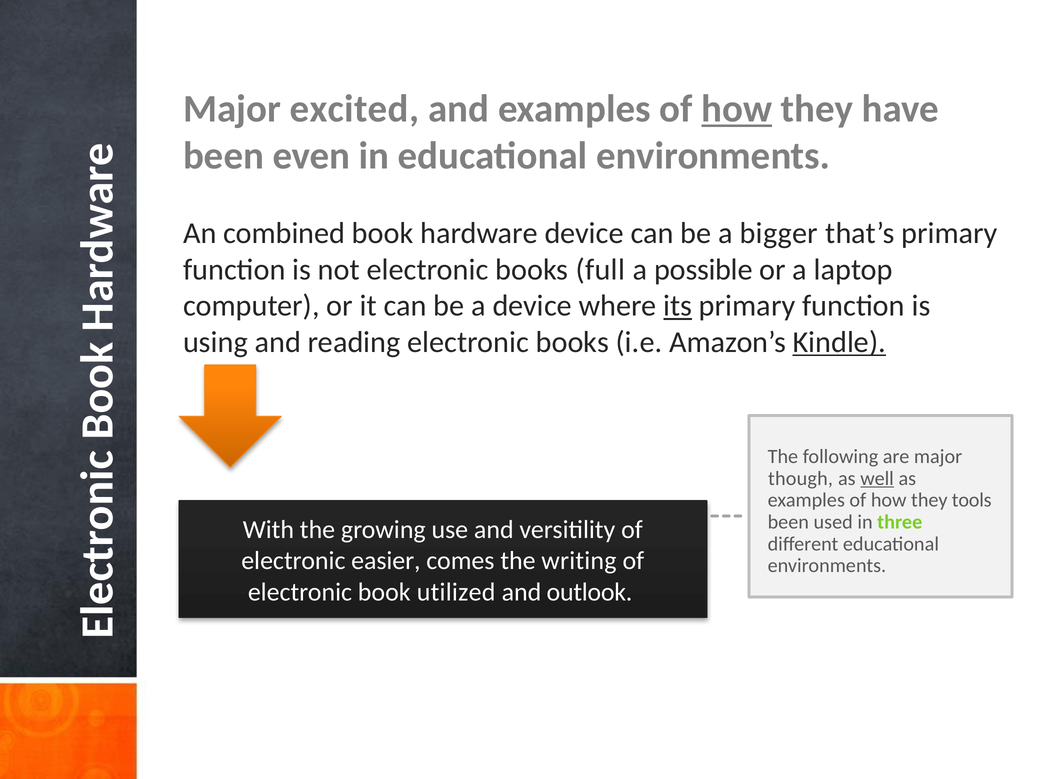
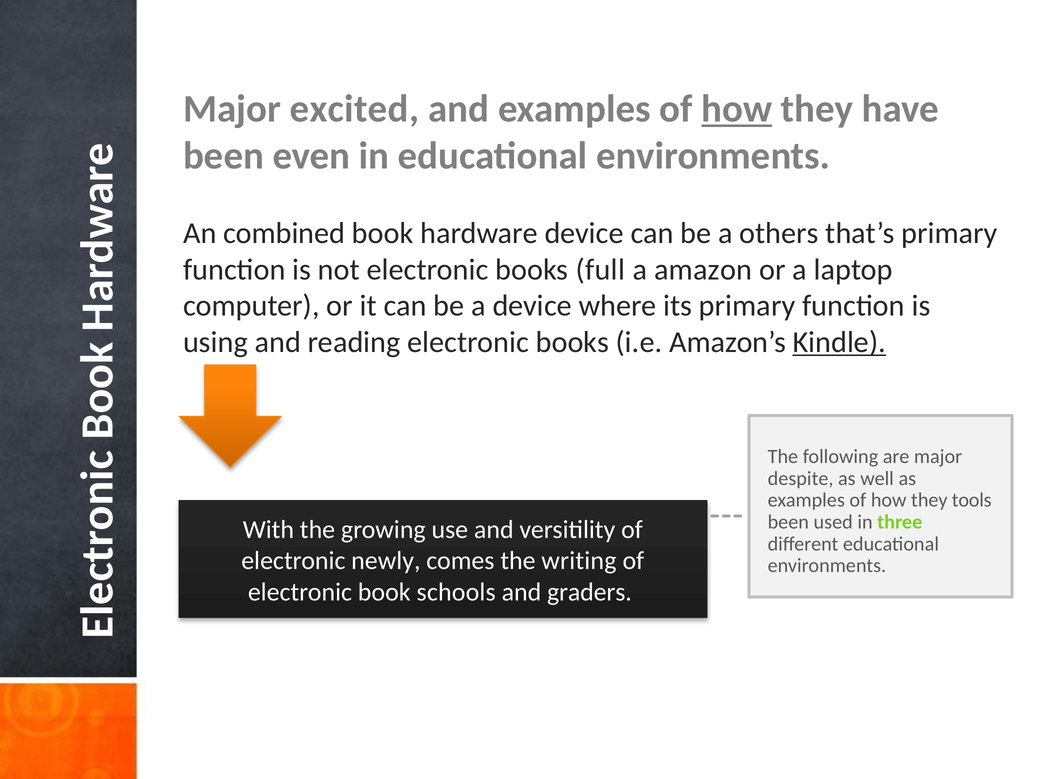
bigger: bigger -> others
possible: possible -> amazon
its underline: present -> none
though: though -> despite
well underline: present -> none
easier: easier -> newly
utilized: utilized -> schools
outlook: outlook -> graders
